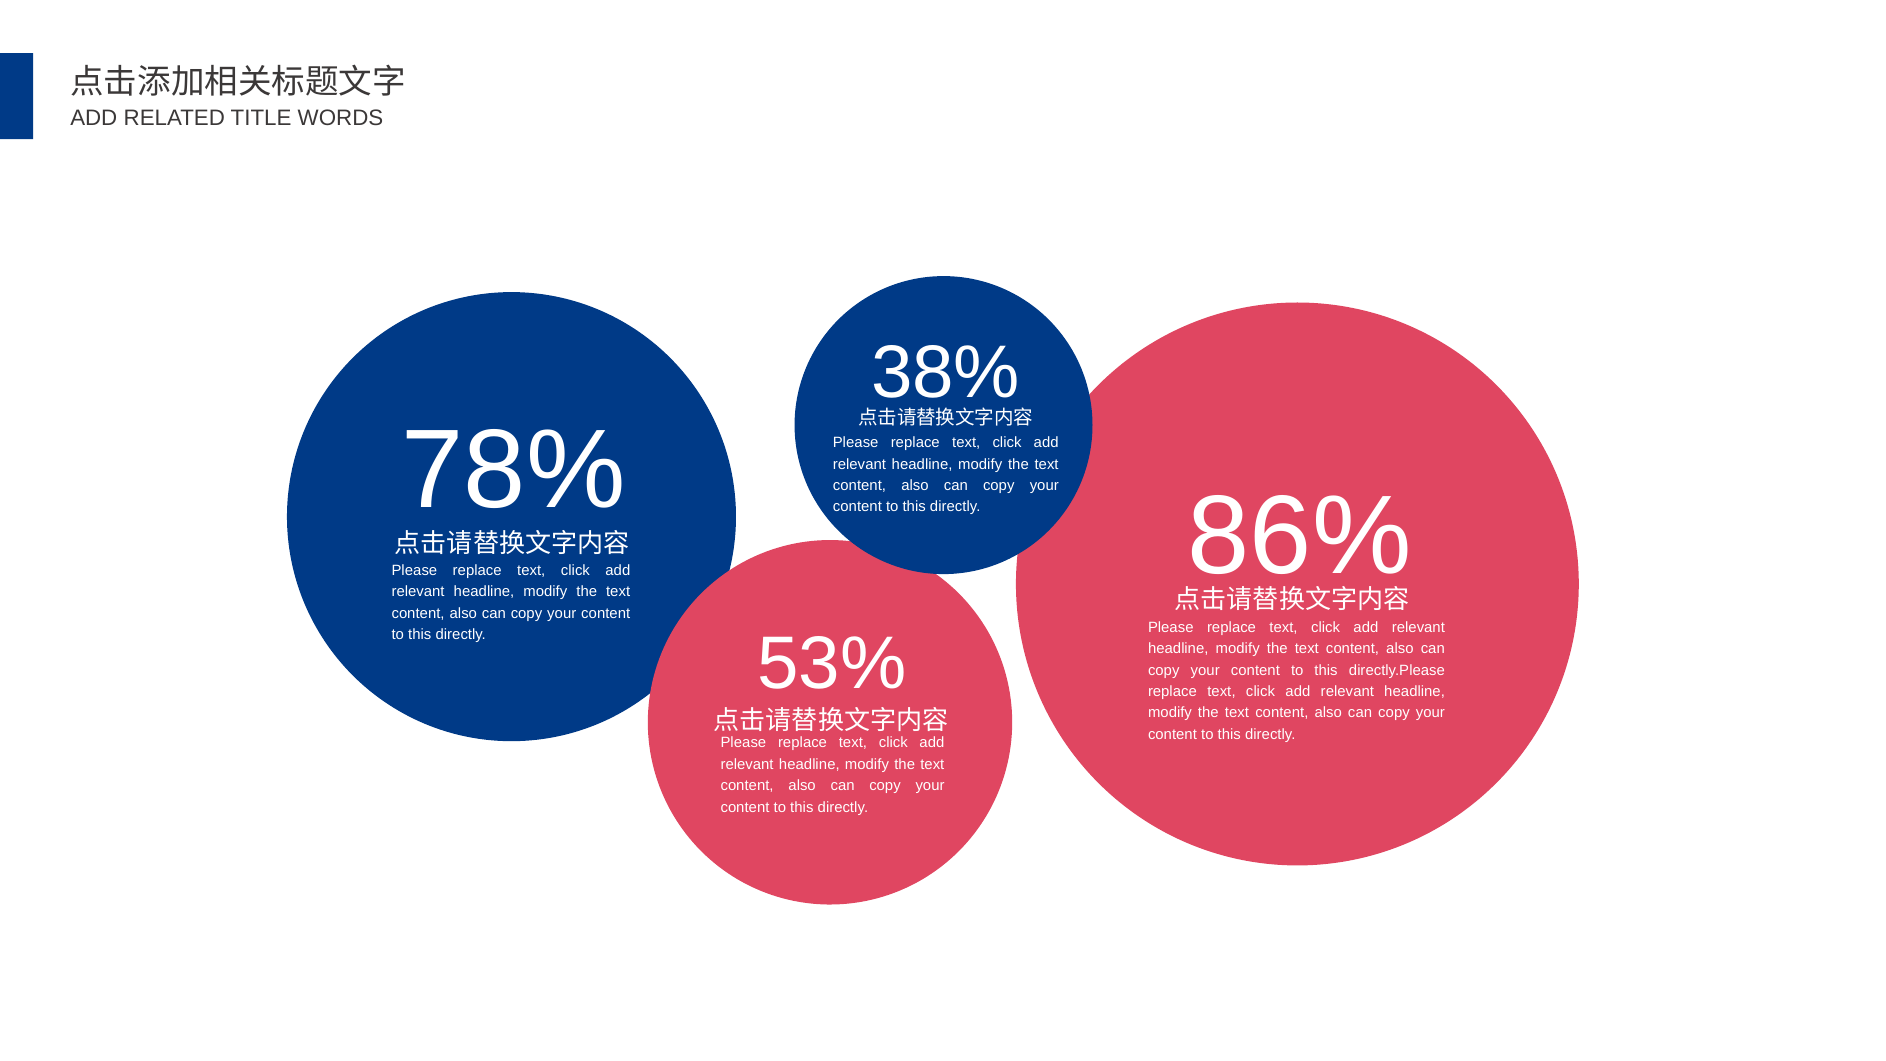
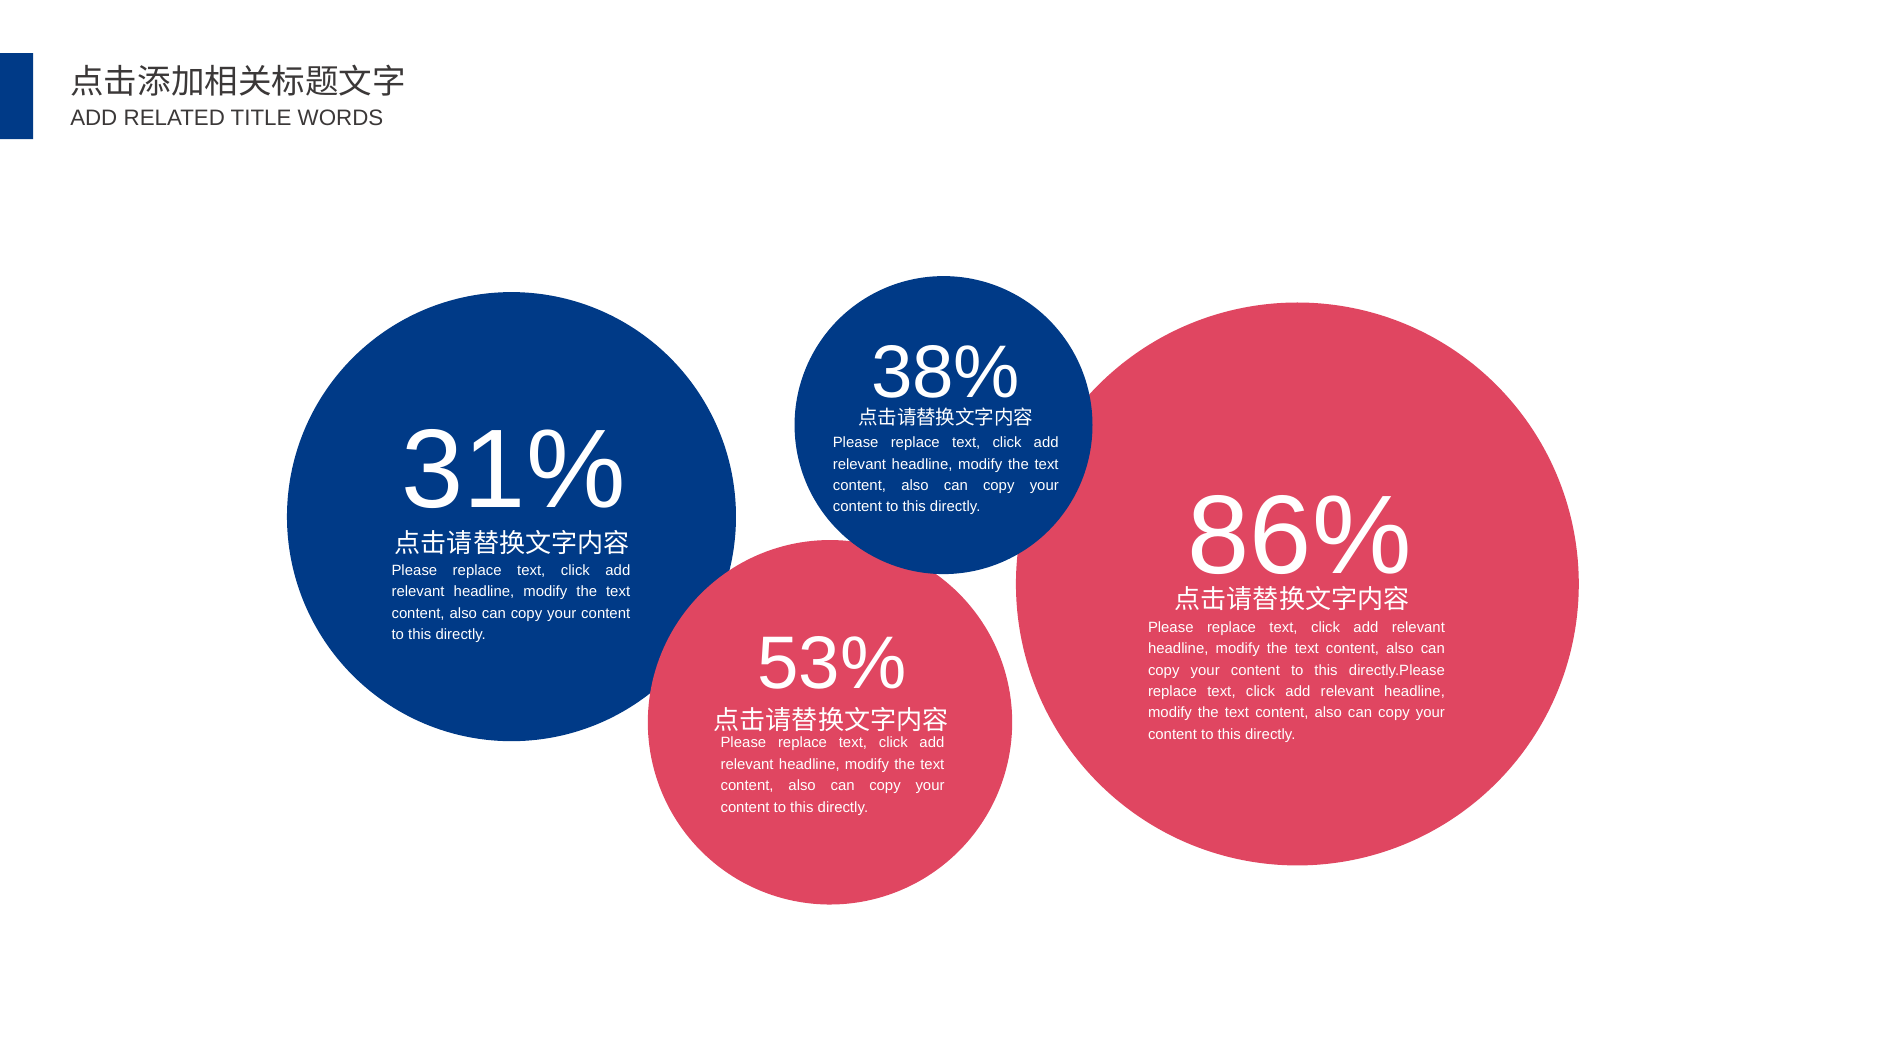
78%: 78% -> 31%
